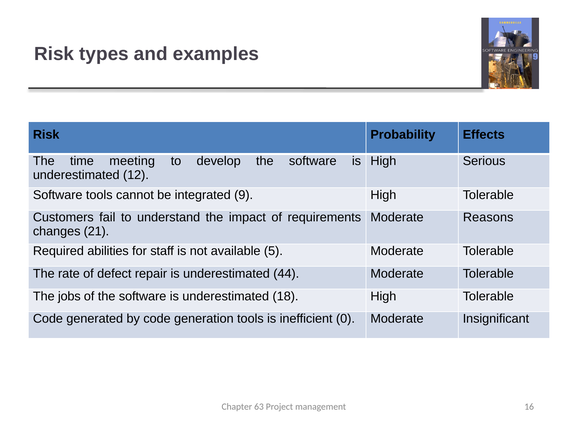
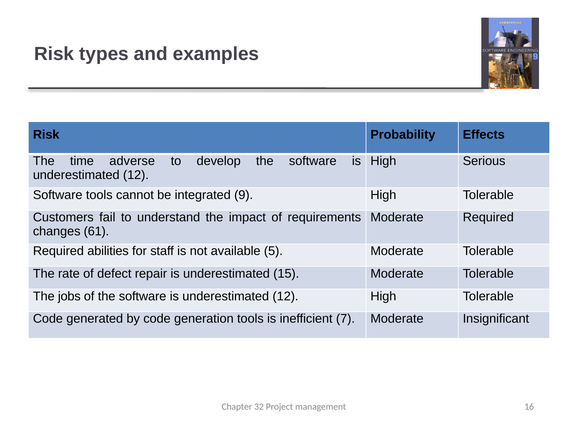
meeting: meeting -> adverse
Moderate Reasons: Reasons -> Required
21: 21 -> 61
44: 44 -> 15
18 at (286, 296): 18 -> 12
0: 0 -> 7
63: 63 -> 32
